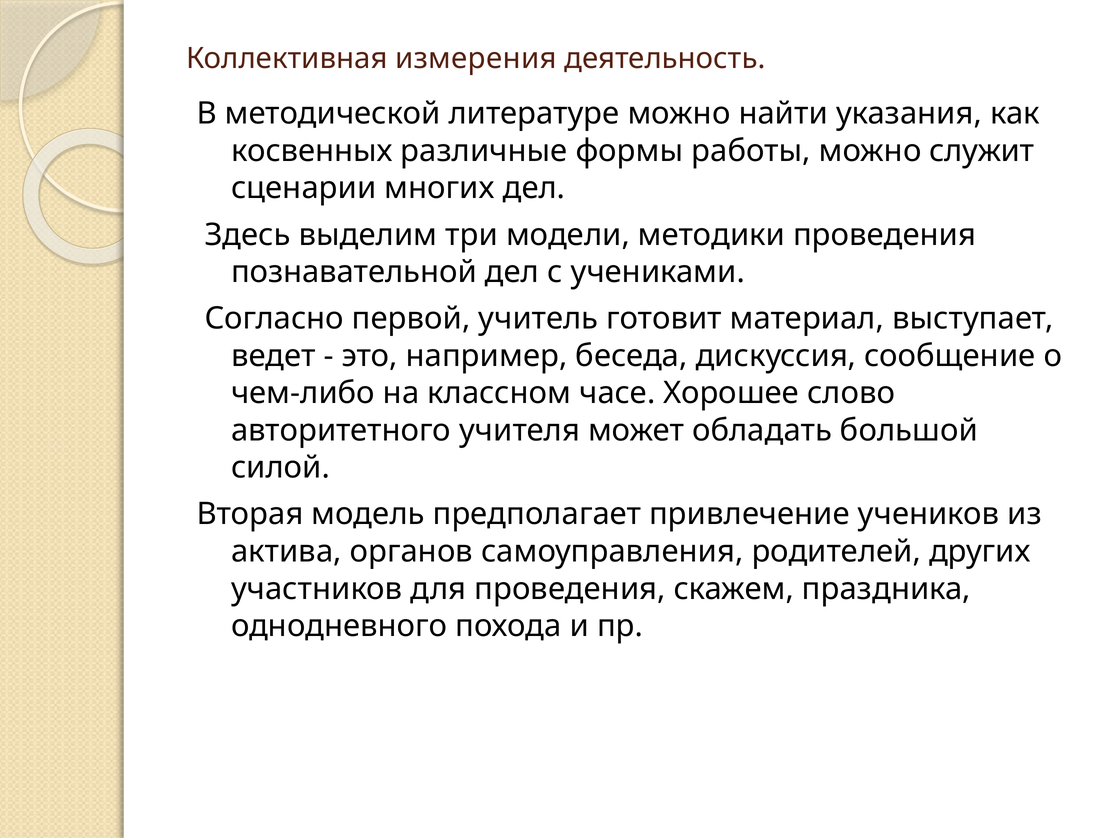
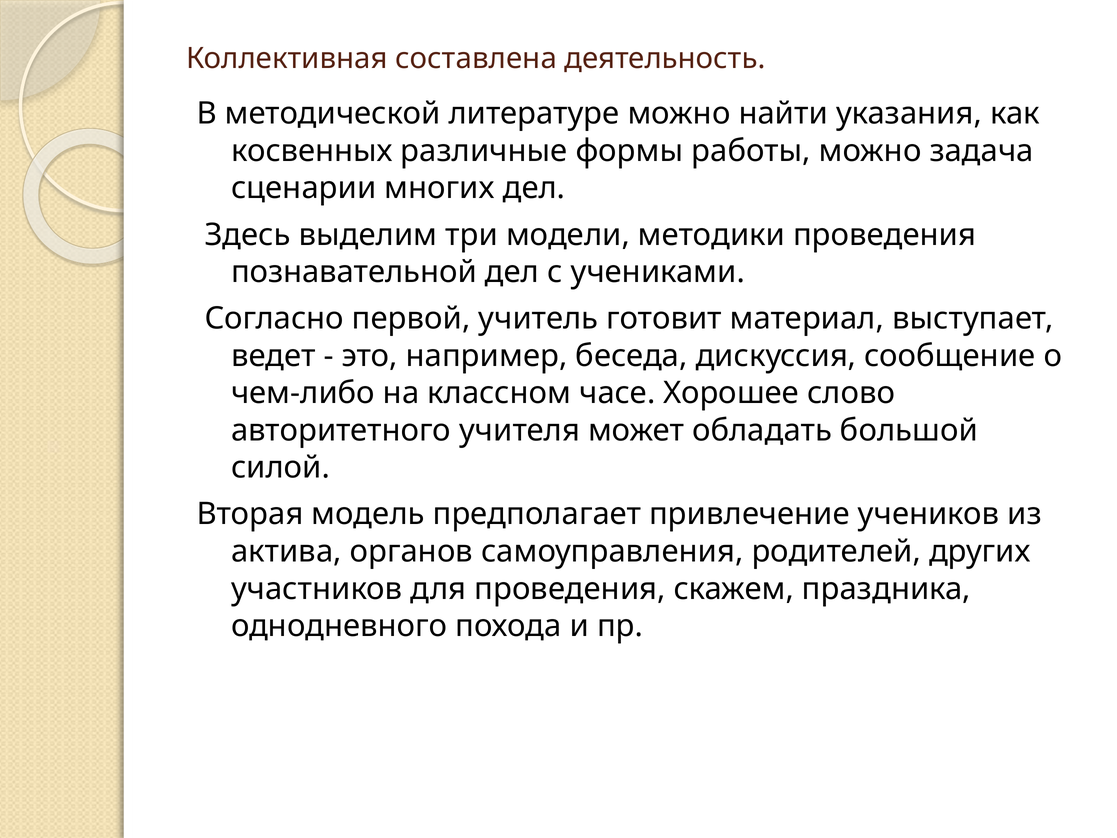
измерения: измерения -> составлена
служит: служит -> задача
